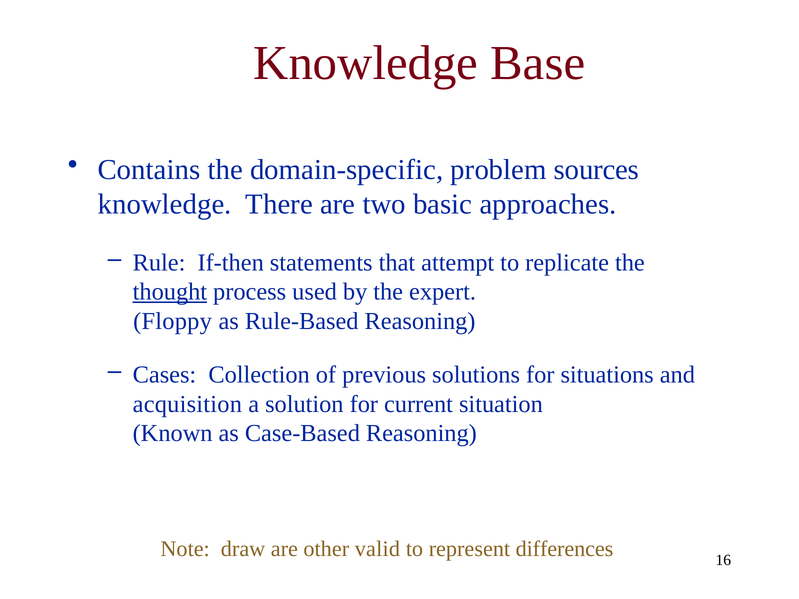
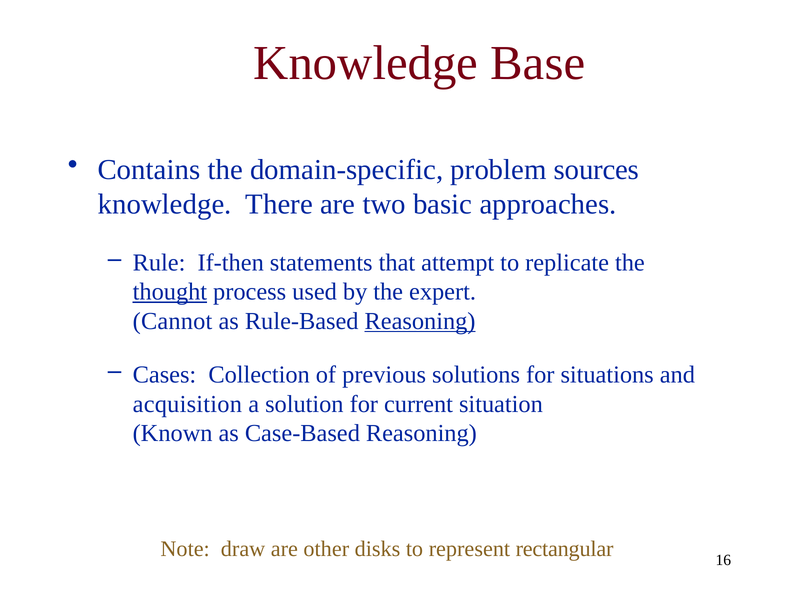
Floppy: Floppy -> Cannot
Reasoning at (420, 321) underline: none -> present
valid: valid -> disks
differences: differences -> rectangular
